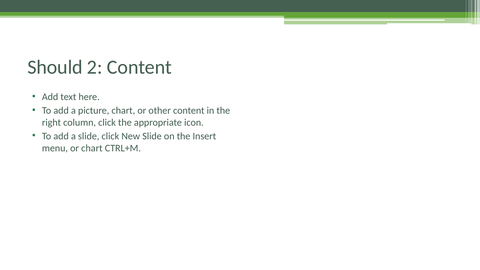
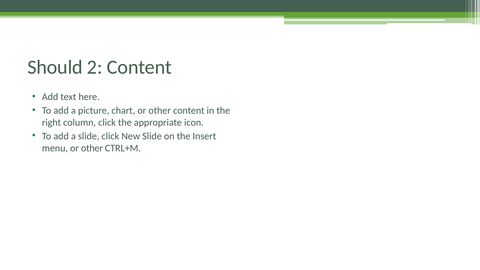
menu or chart: chart -> other
